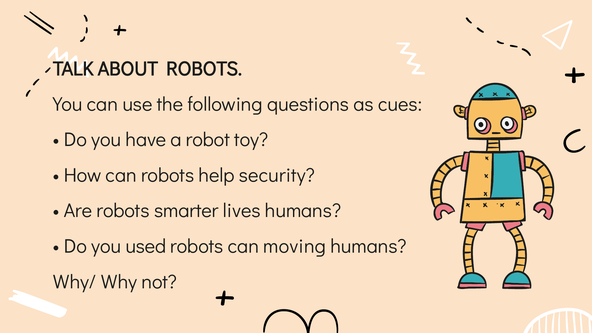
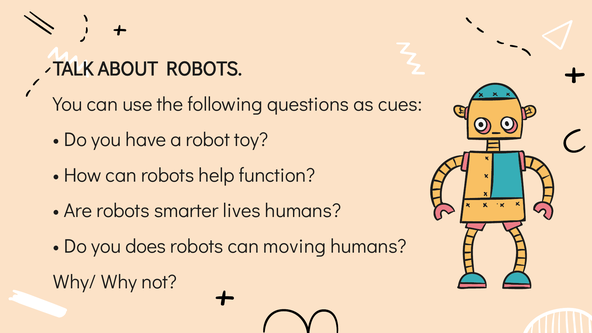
security: security -> function
used: used -> does
